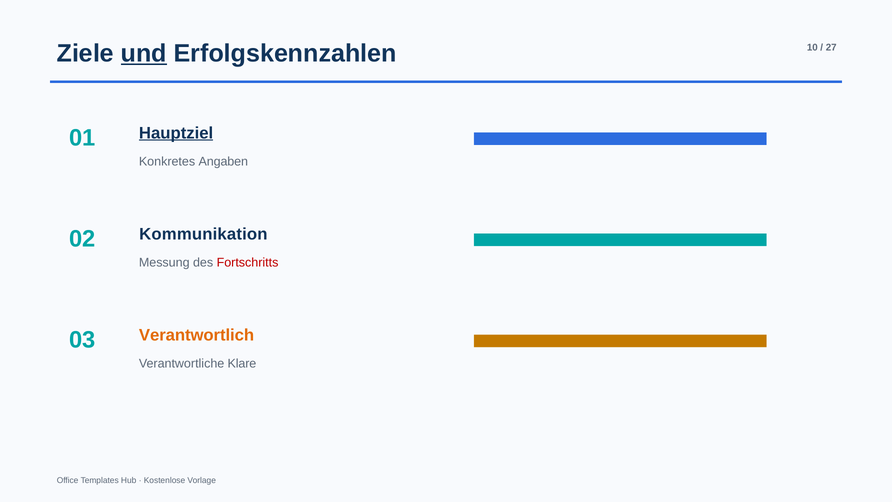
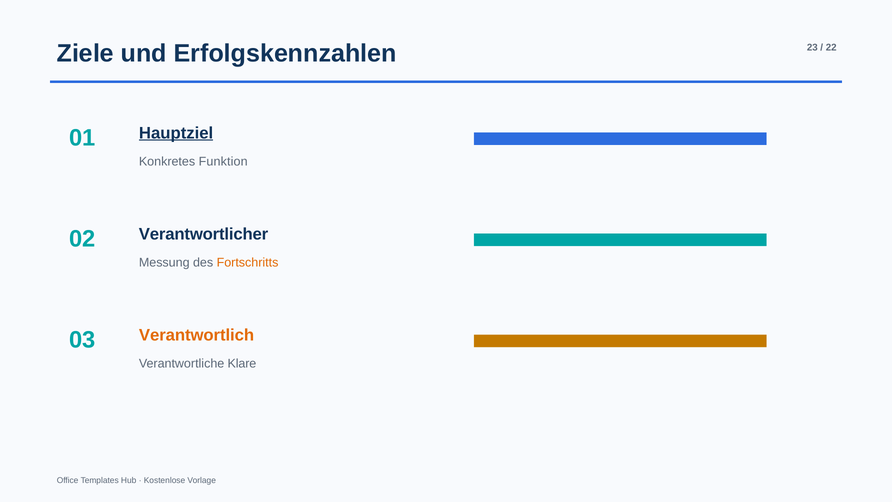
und underline: present -> none
10: 10 -> 23
27: 27 -> 22
Angaben: Angaben -> Funktion
Kommunikation: Kommunikation -> Verantwortlicher
Fortschritts colour: red -> orange
